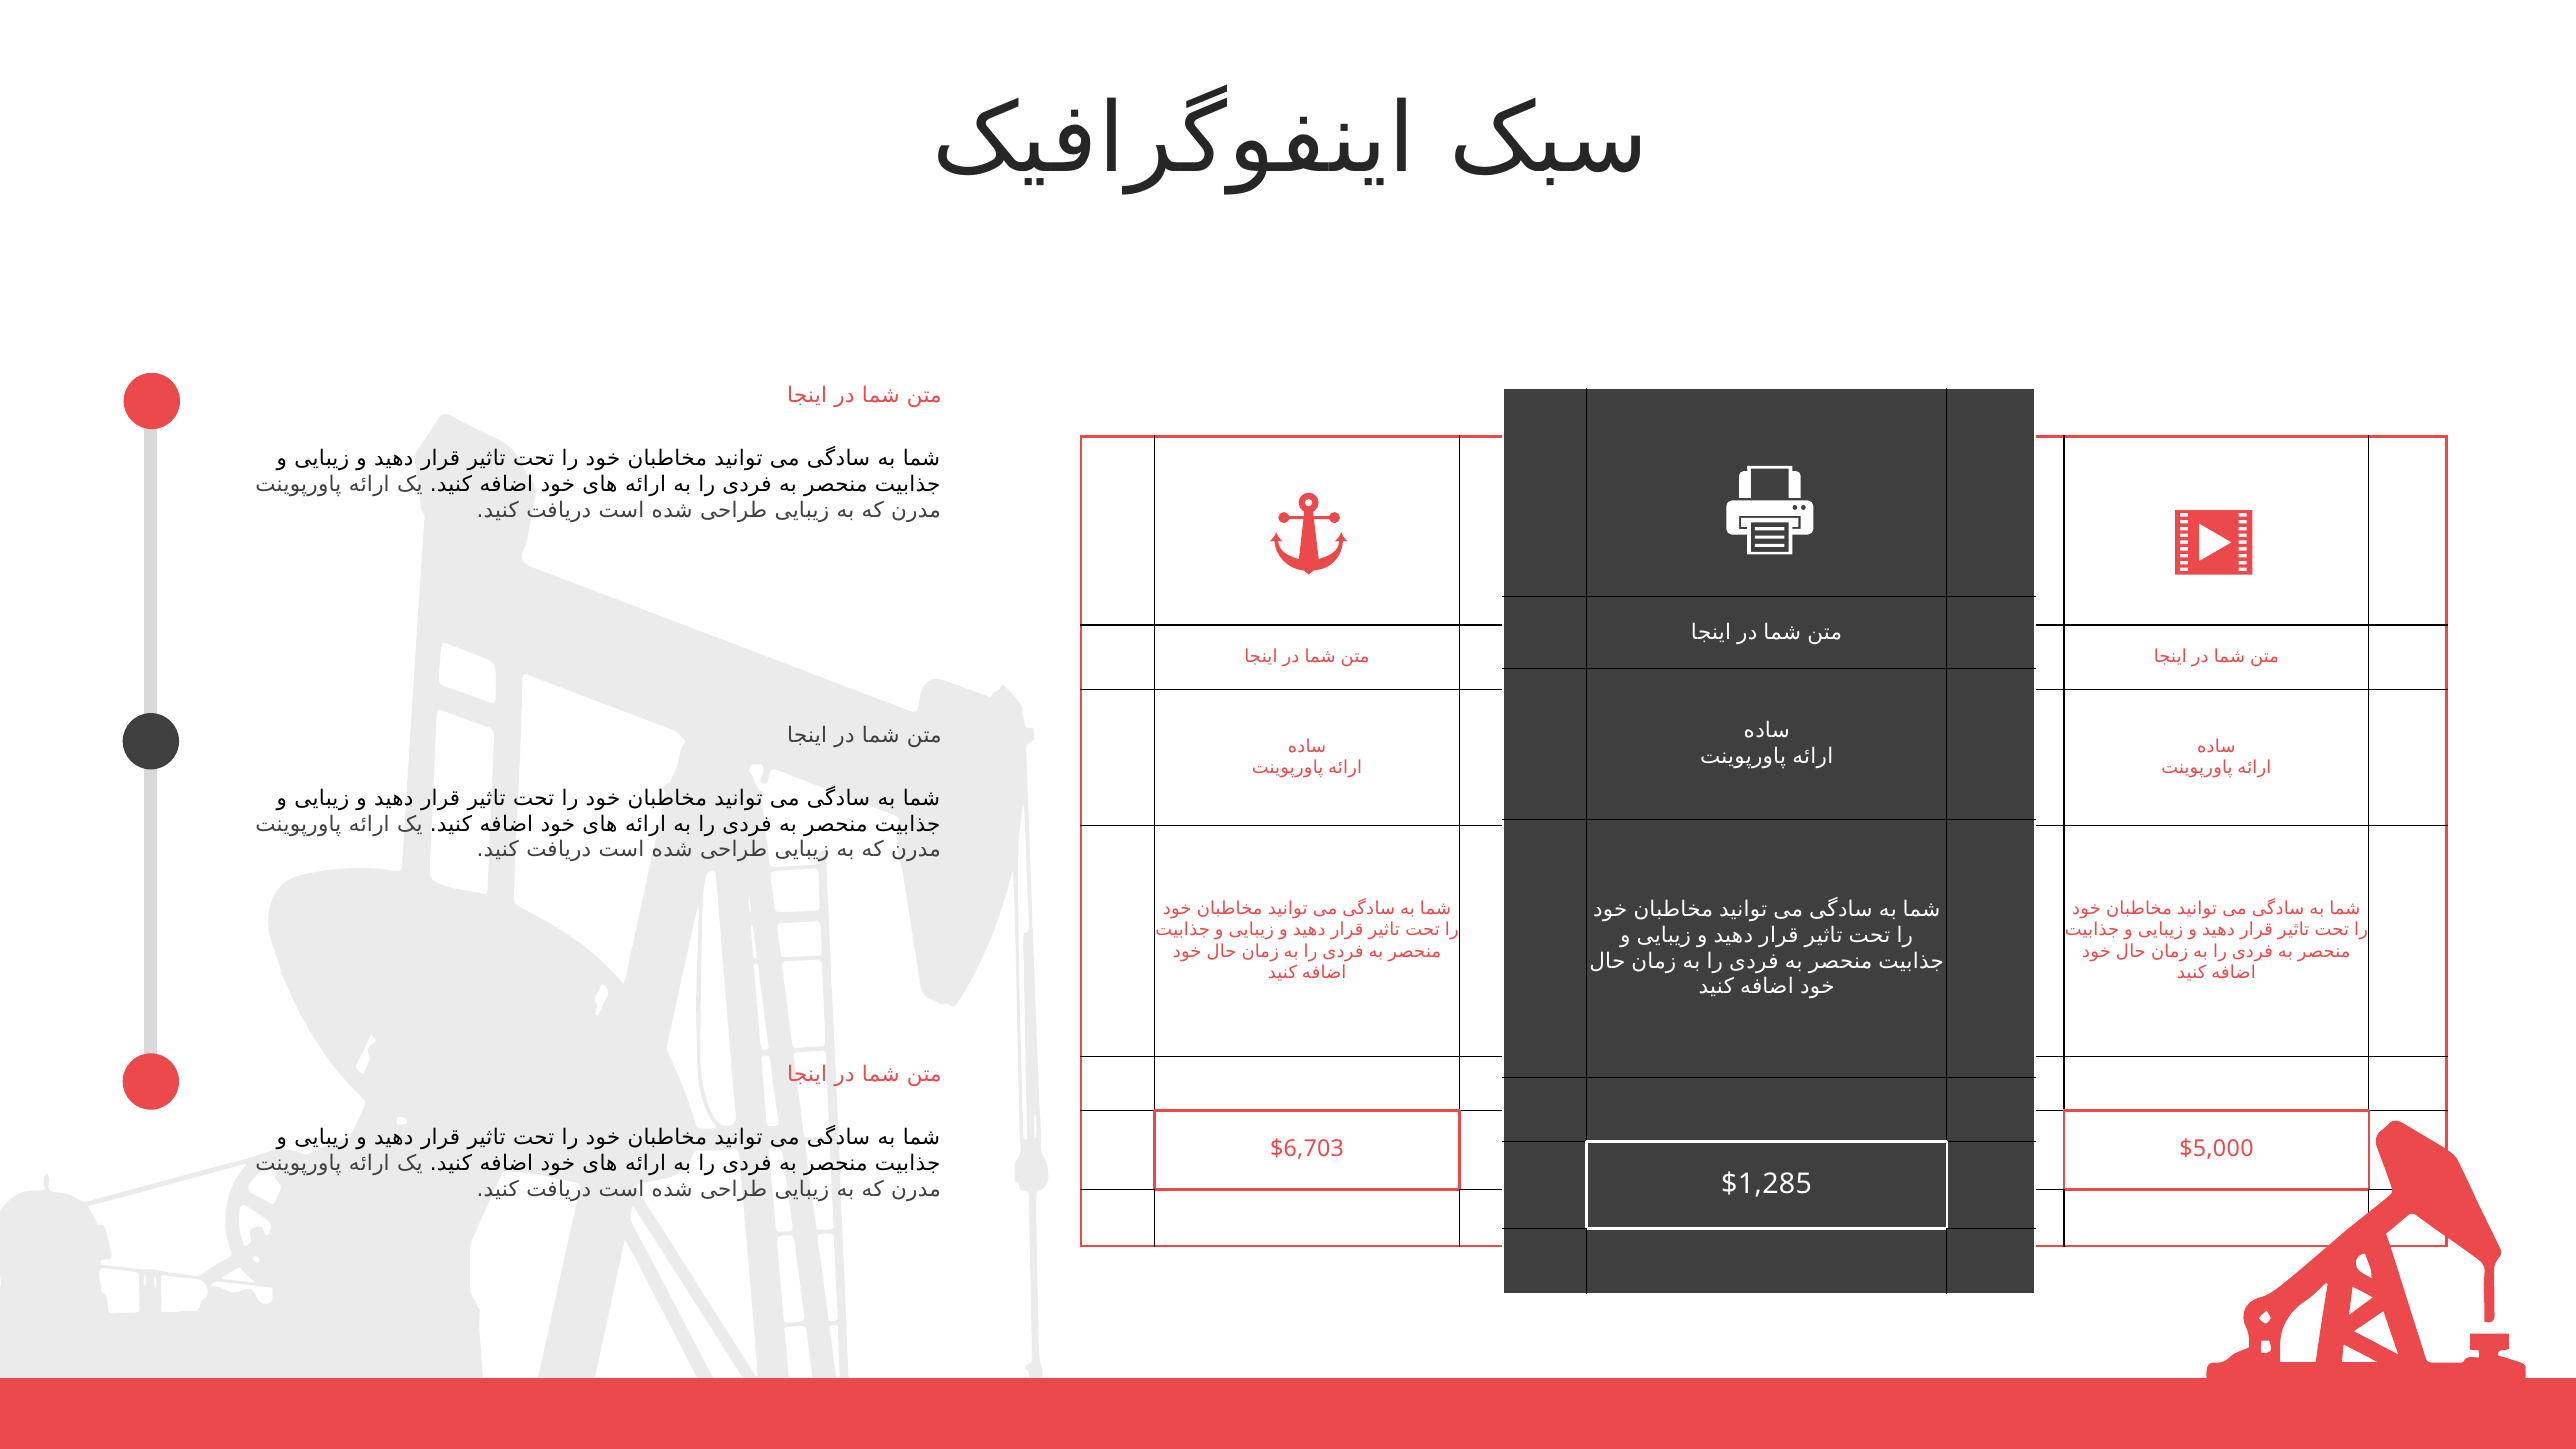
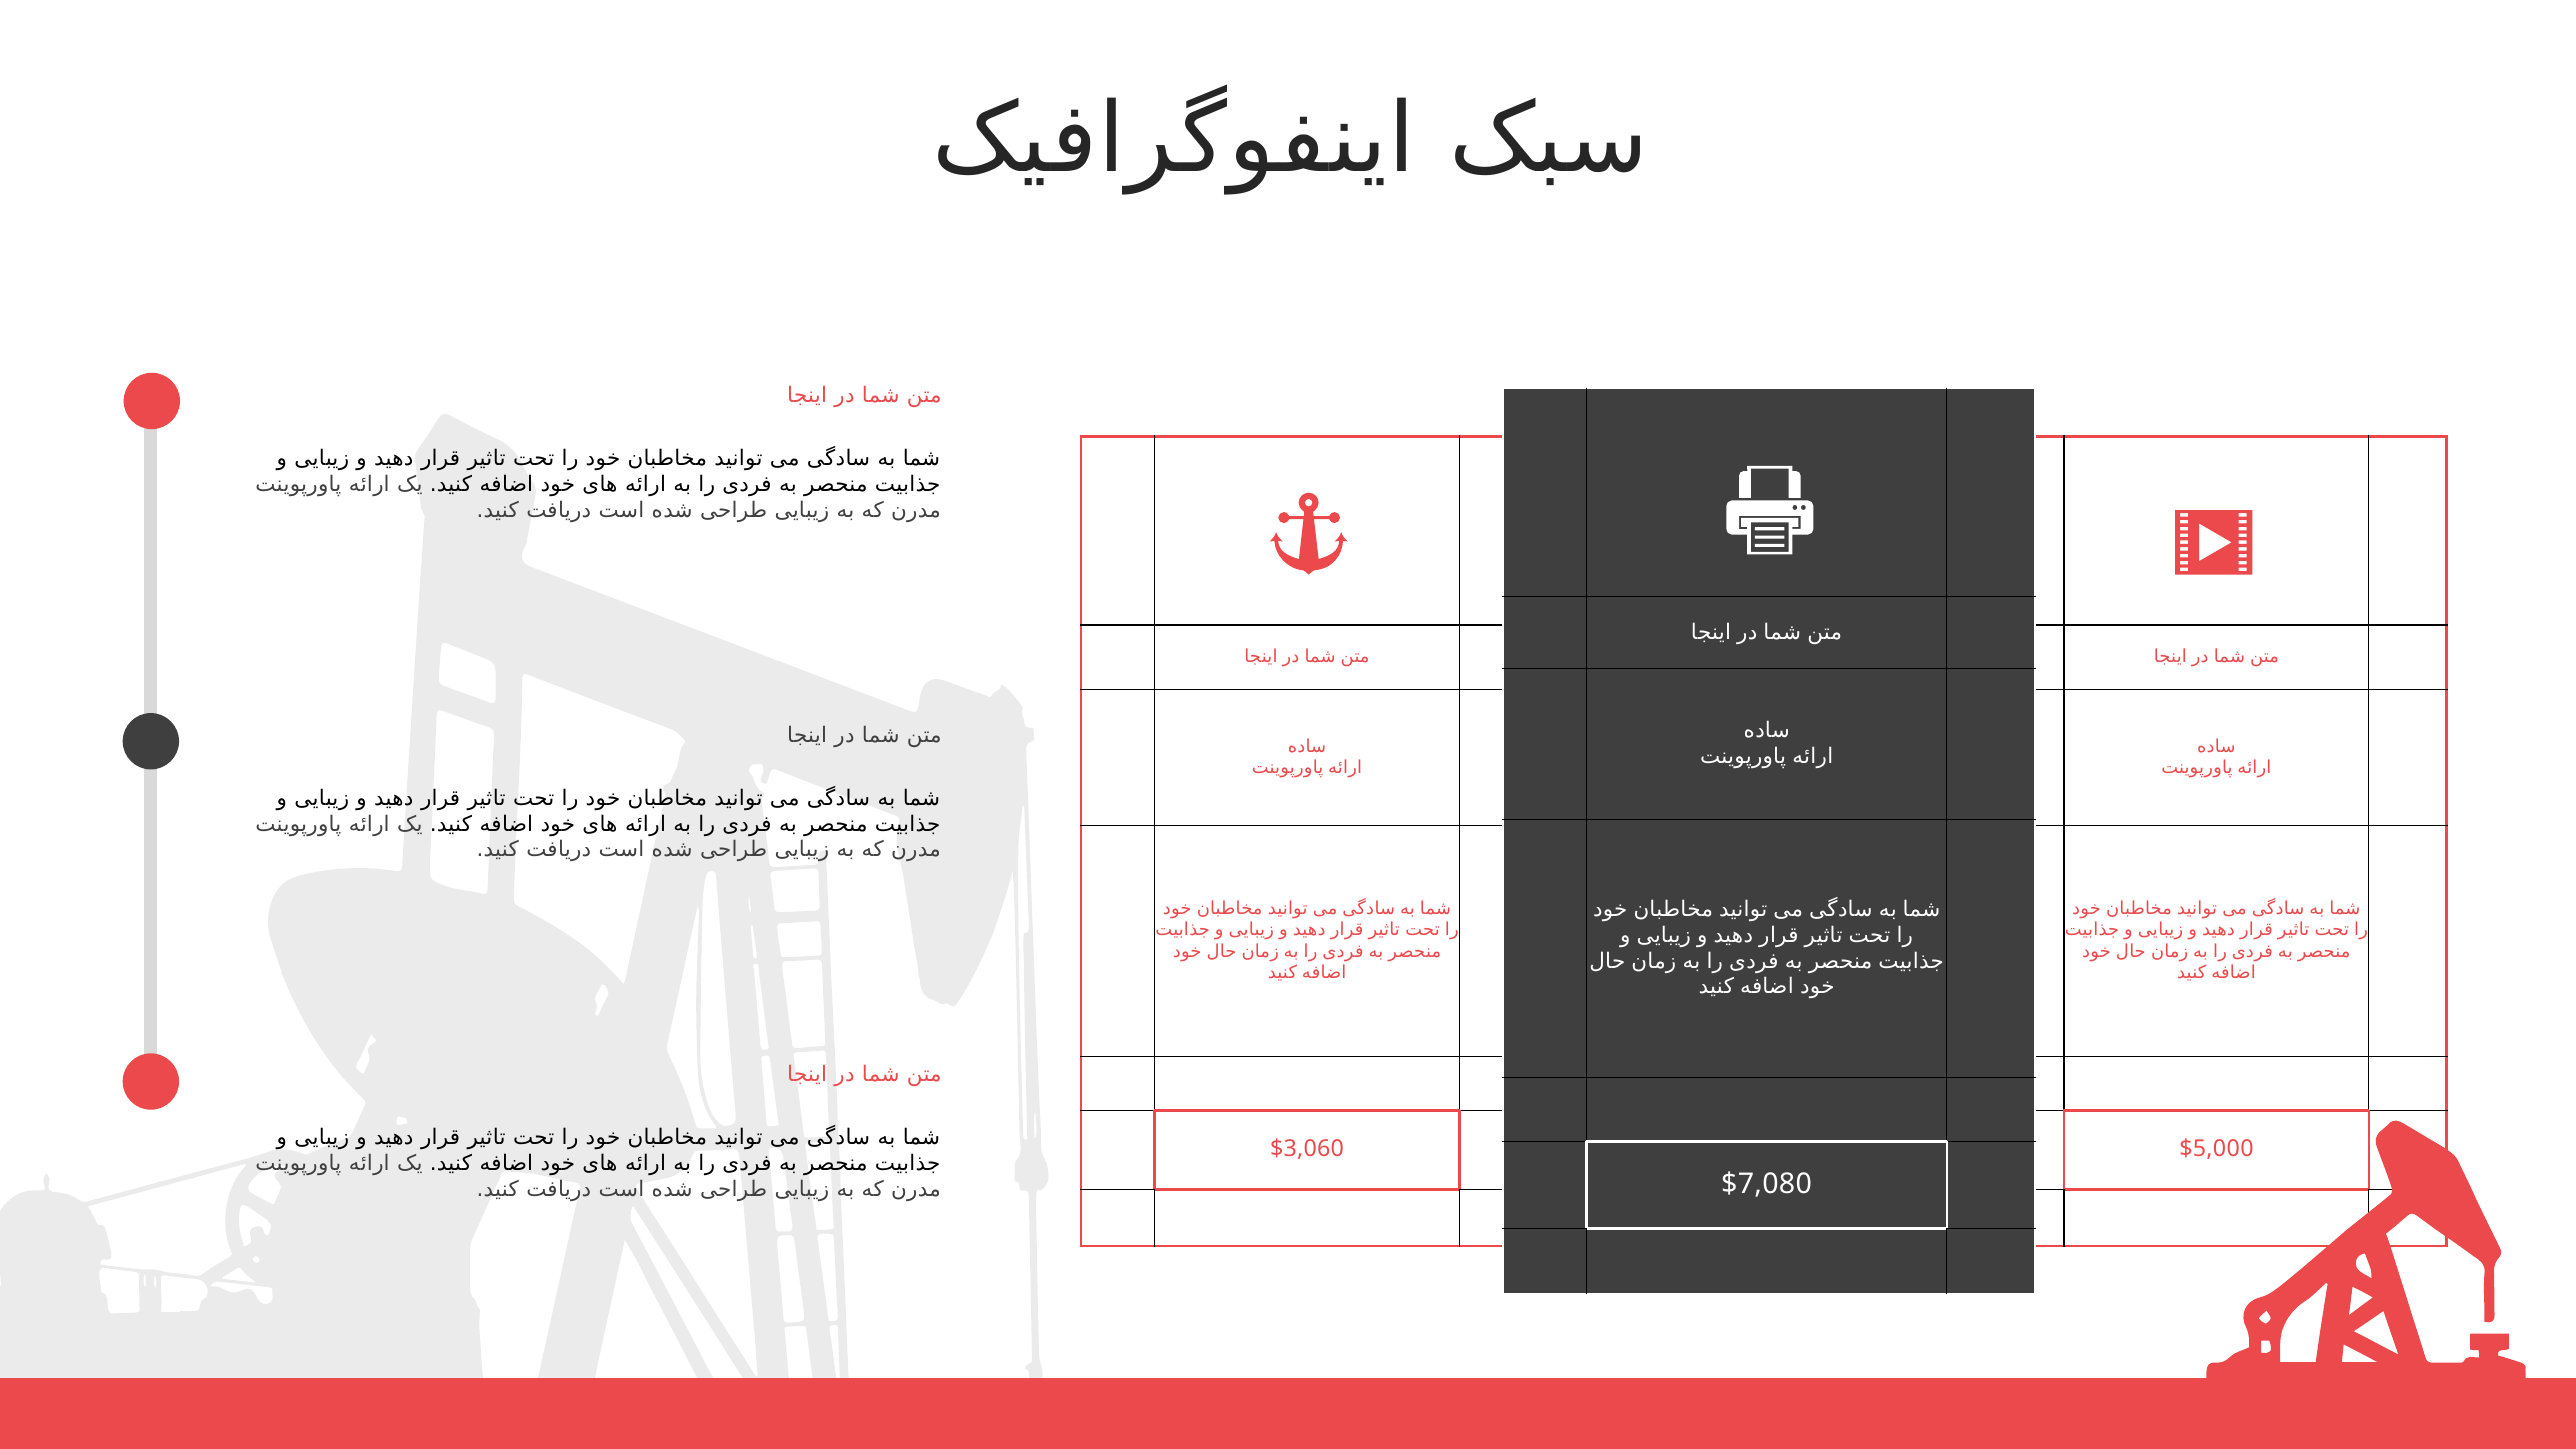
$6,703: $6,703 -> $3,060
$1,285: $1,285 -> $7,080
